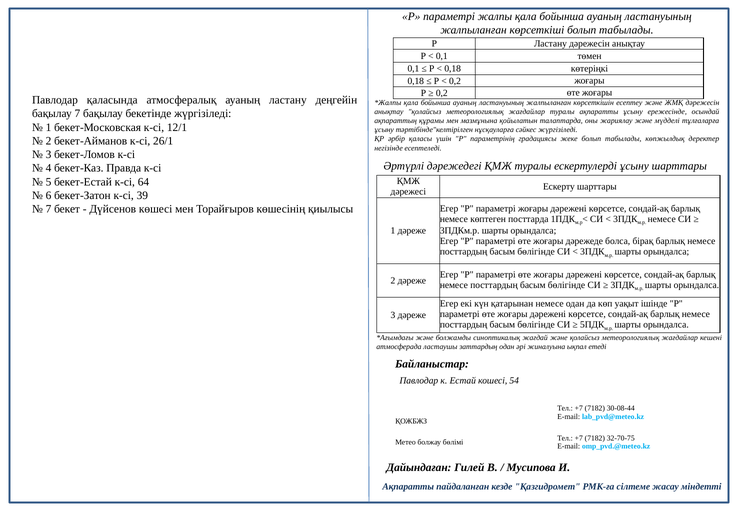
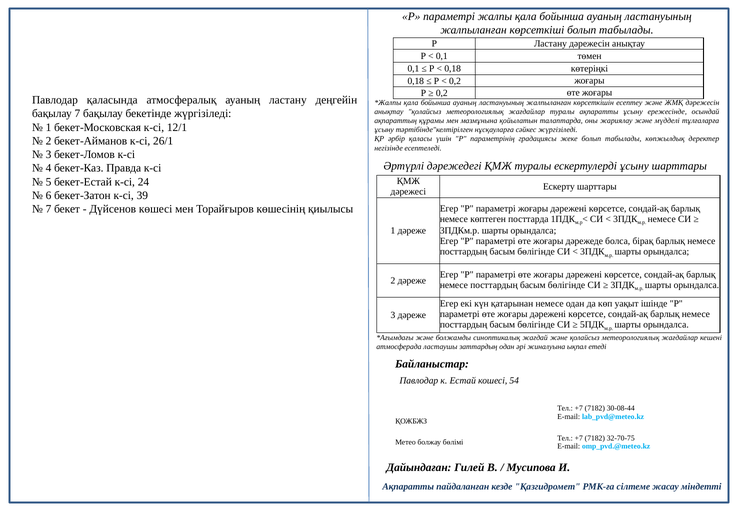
64: 64 -> 24
